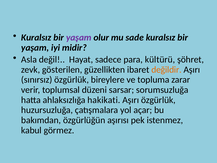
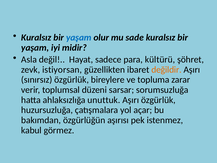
yaşam at (79, 37) colour: purple -> blue
gösterilen: gösterilen -> istiyorsan
hakikati: hakikati -> unuttuk
